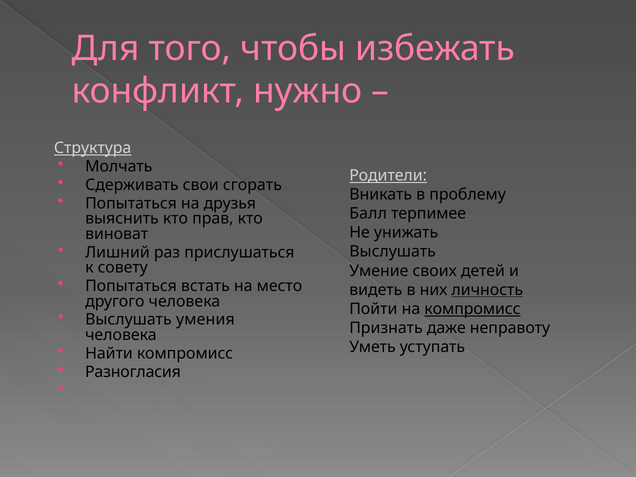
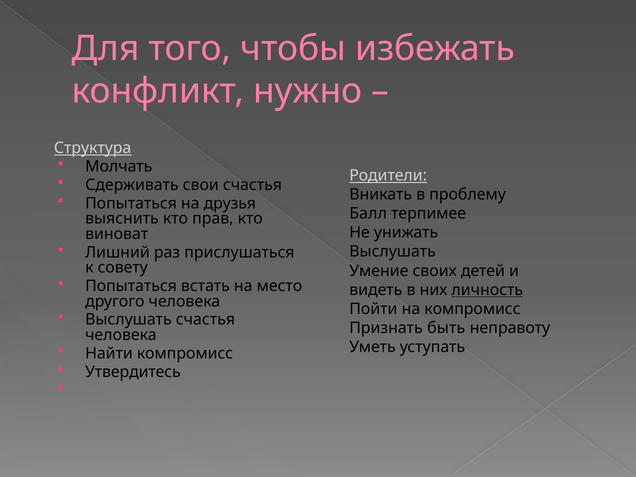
свои сгорать: сгорать -> счастья
компромисс at (472, 309) underline: present -> none
Выслушать умения: умения -> счастья
даже: даже -> быть
Разногласия: Разногласия -> Утвердитесь
